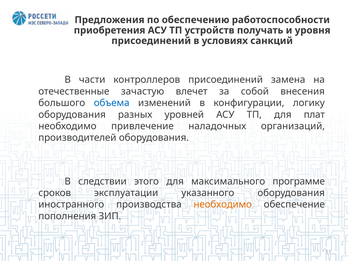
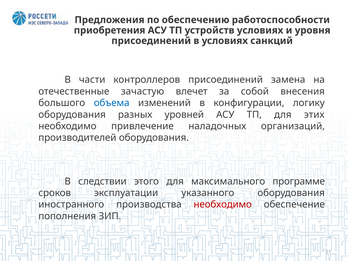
устройств получать: получать -> условиях
плат: плат -> этих
необходимо at (223, 205) colour: orange -> red
